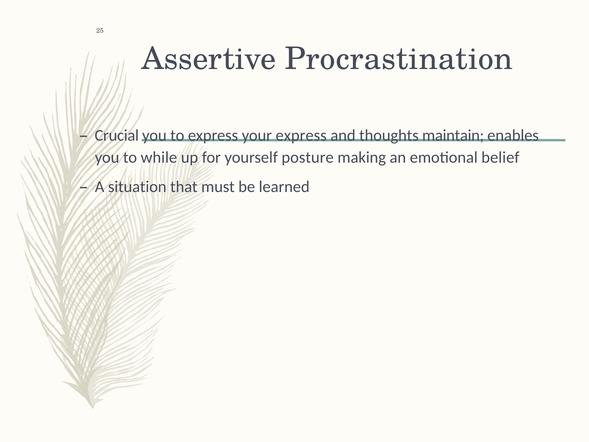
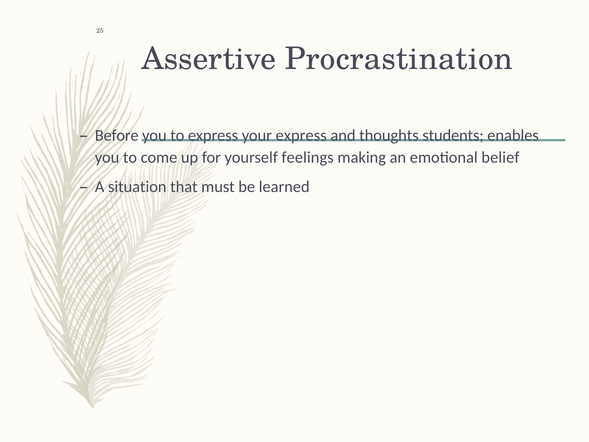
Crucial: Crucial -> Before
maintain: maintain -> students
while: while -> come
posture: posture -> feelings
